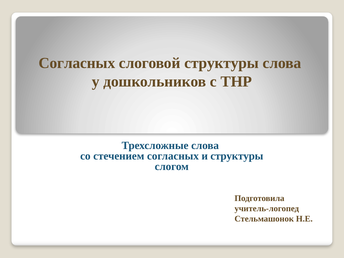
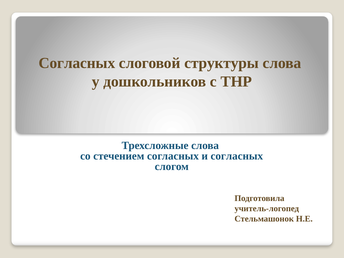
и структуры: структуры -> согласных
